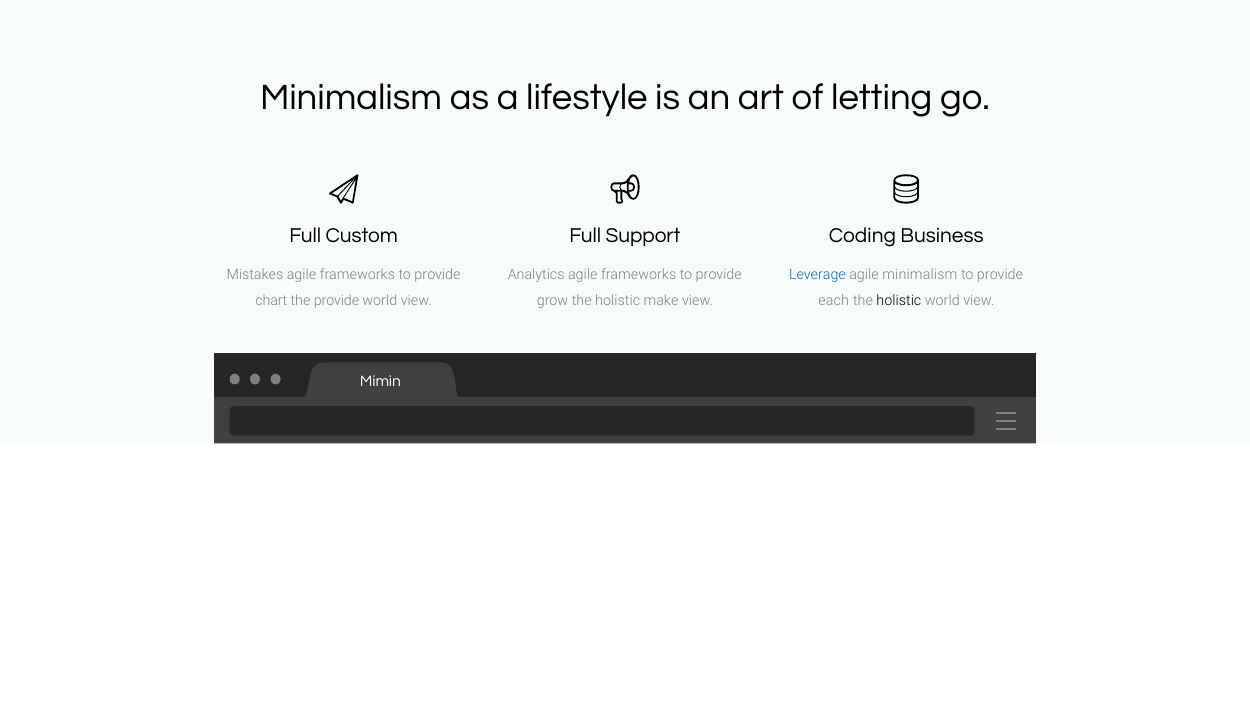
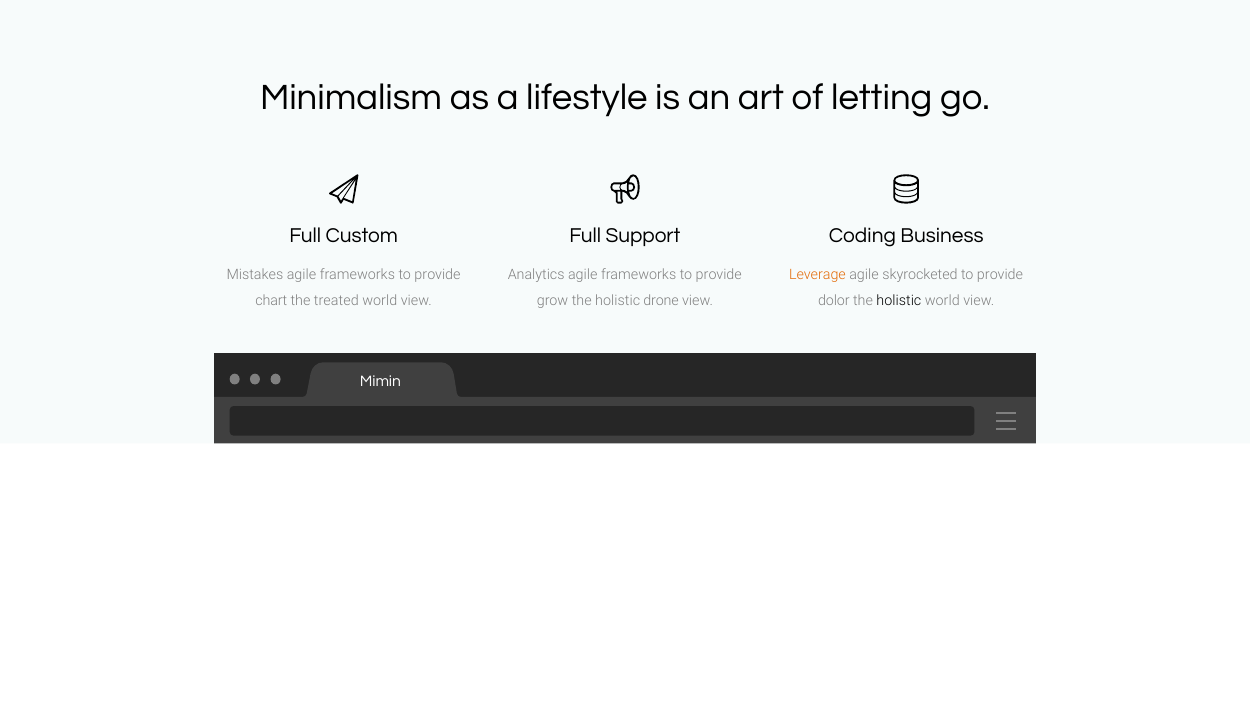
Leverage colour: blue -> orange
agile minimalism: minimalism -> skyrocketed
the provide: provide -> treated
make: make -> drone
each: each -> dolor
